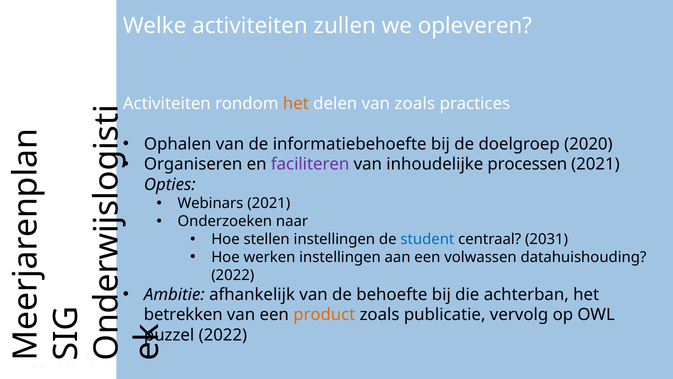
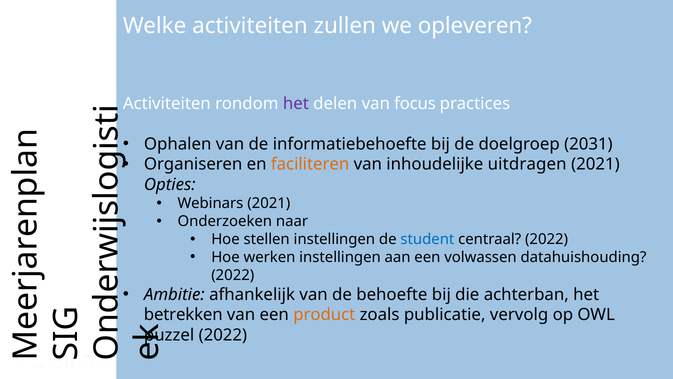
het at (296, 104) colour: orange -> purple
van zoals: zoals -> focus
2020: 2020 -> 2031
faciliteren colour: purple -> orange
processen: processen -> uitdragen
centraal 2031: 2031 -> 2022
